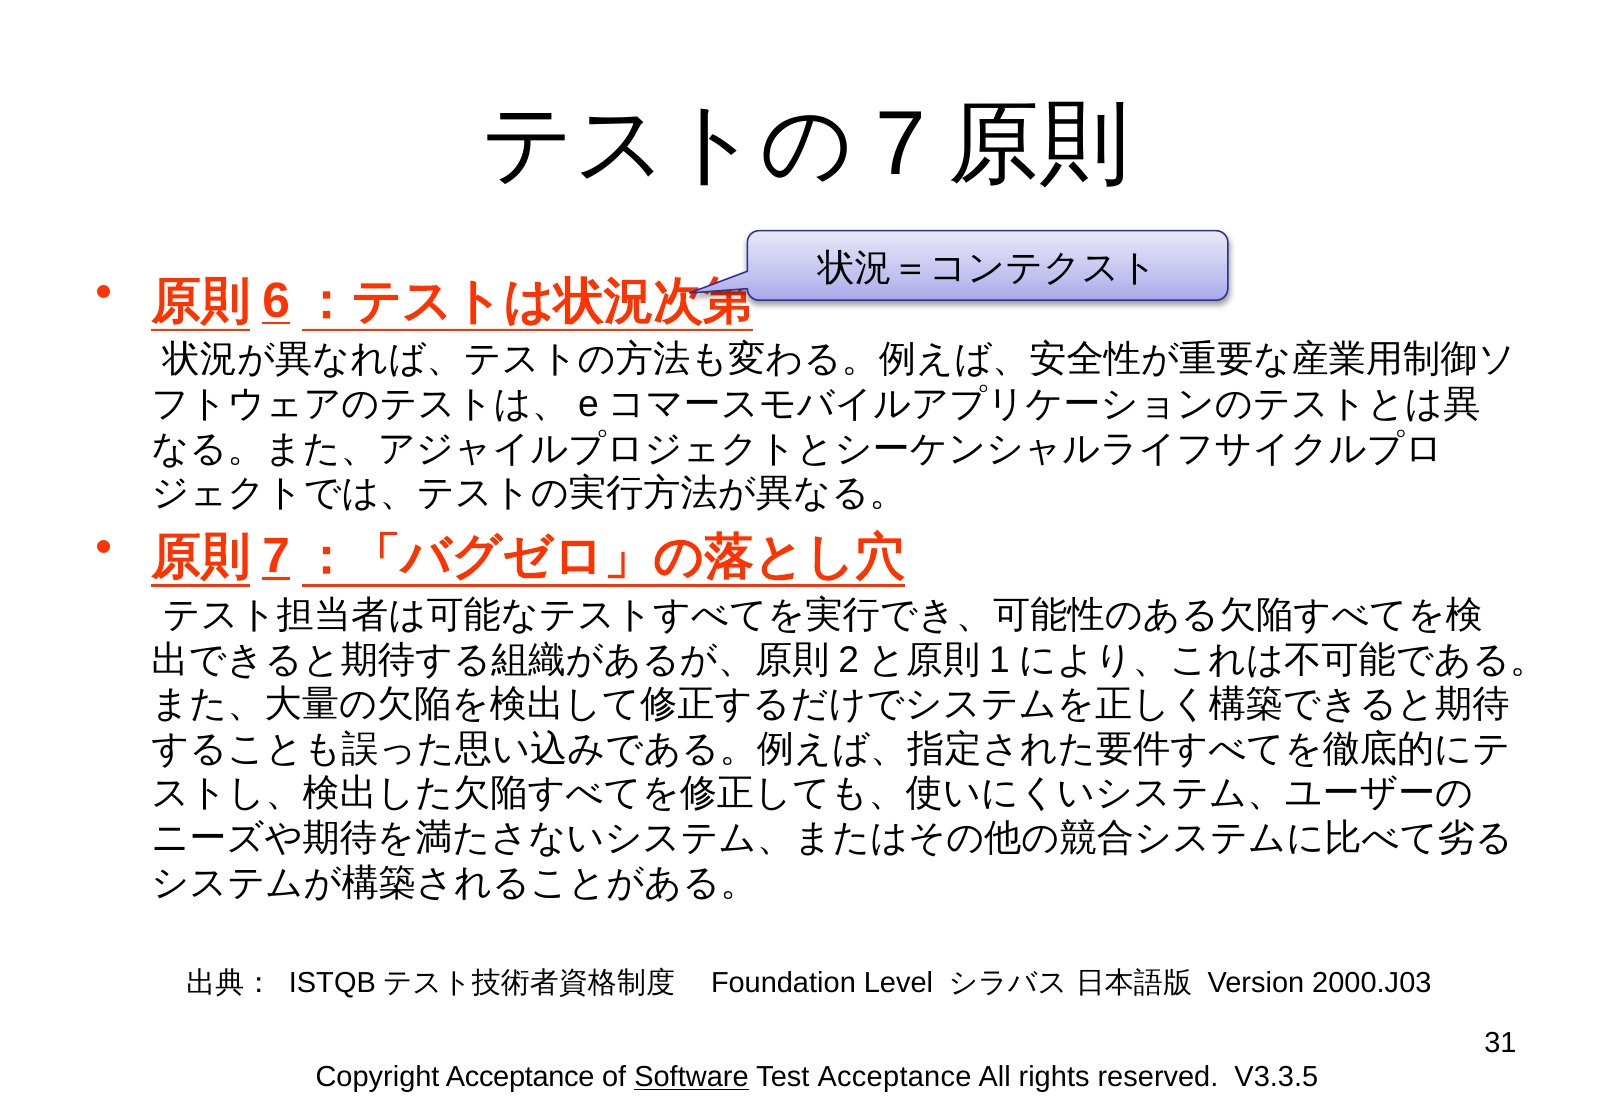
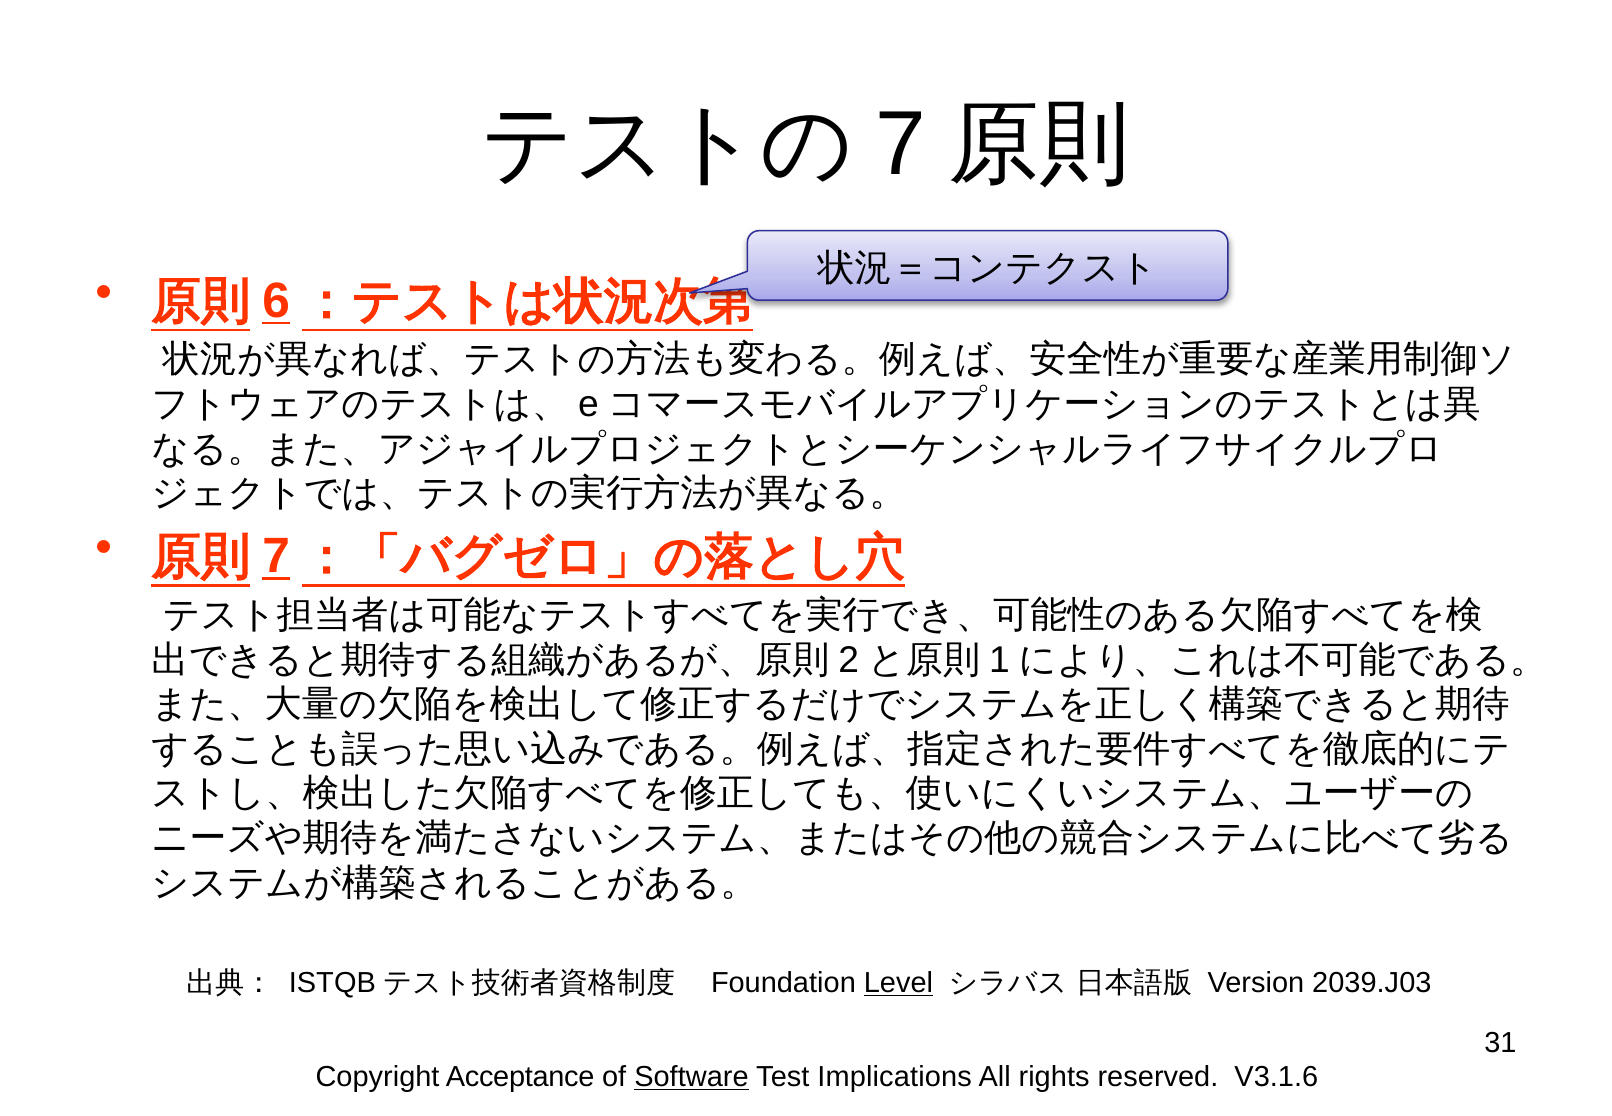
Level underline: none -> present
2000.J03: 2000.J03 -> 2039.J03
Test Acceptance: Acceptance -> Implications
V3.3.5: V3.3.5 -> V3.1.6
